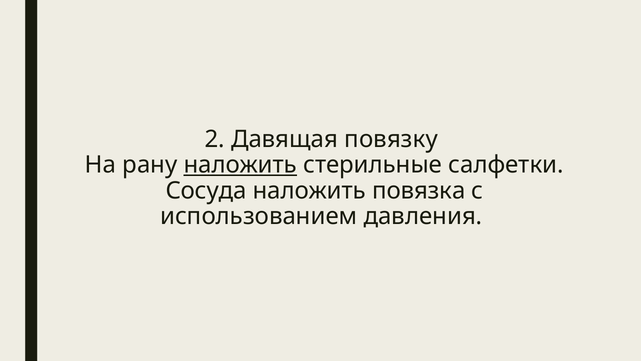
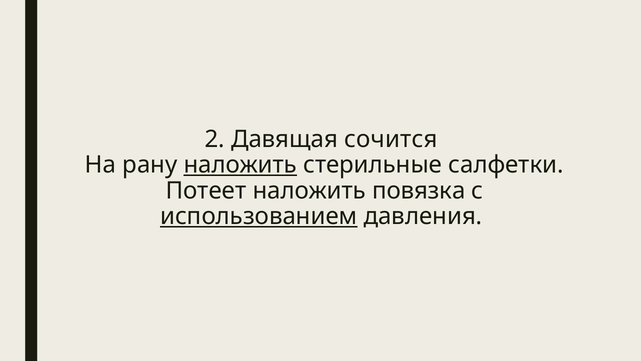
повязку: повязку -> сочится
Сосуда: Сосуда -> Потеет
использованием underline: none -> present
